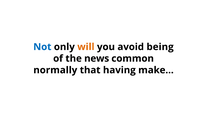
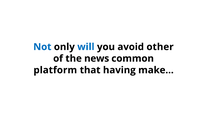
will colour: orange -> blue
being: being -> other
normally: normally -> platform
